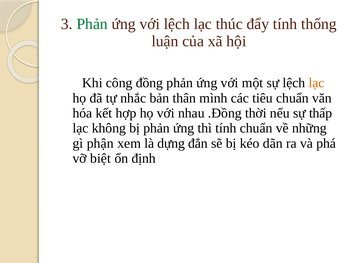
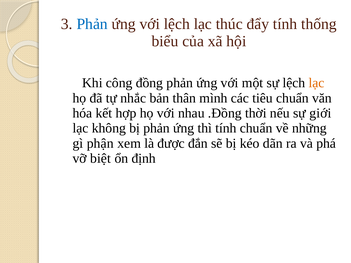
Phản at (92, 24) colour: green -> blue
luận: luận -> biểu
thấp: thấp -> giới
dựng: dựng -> được
